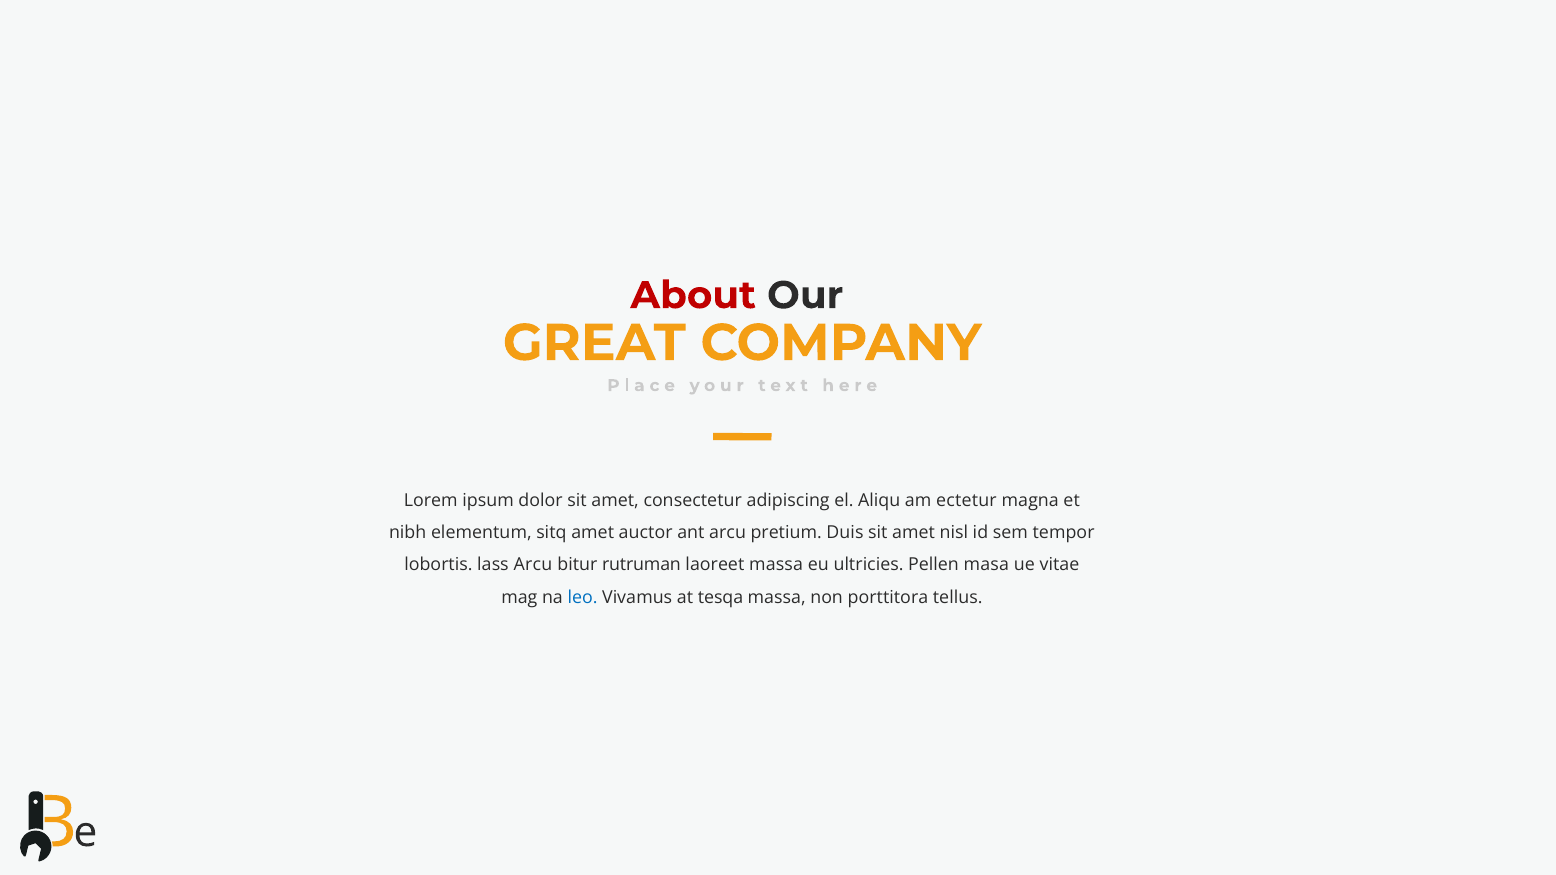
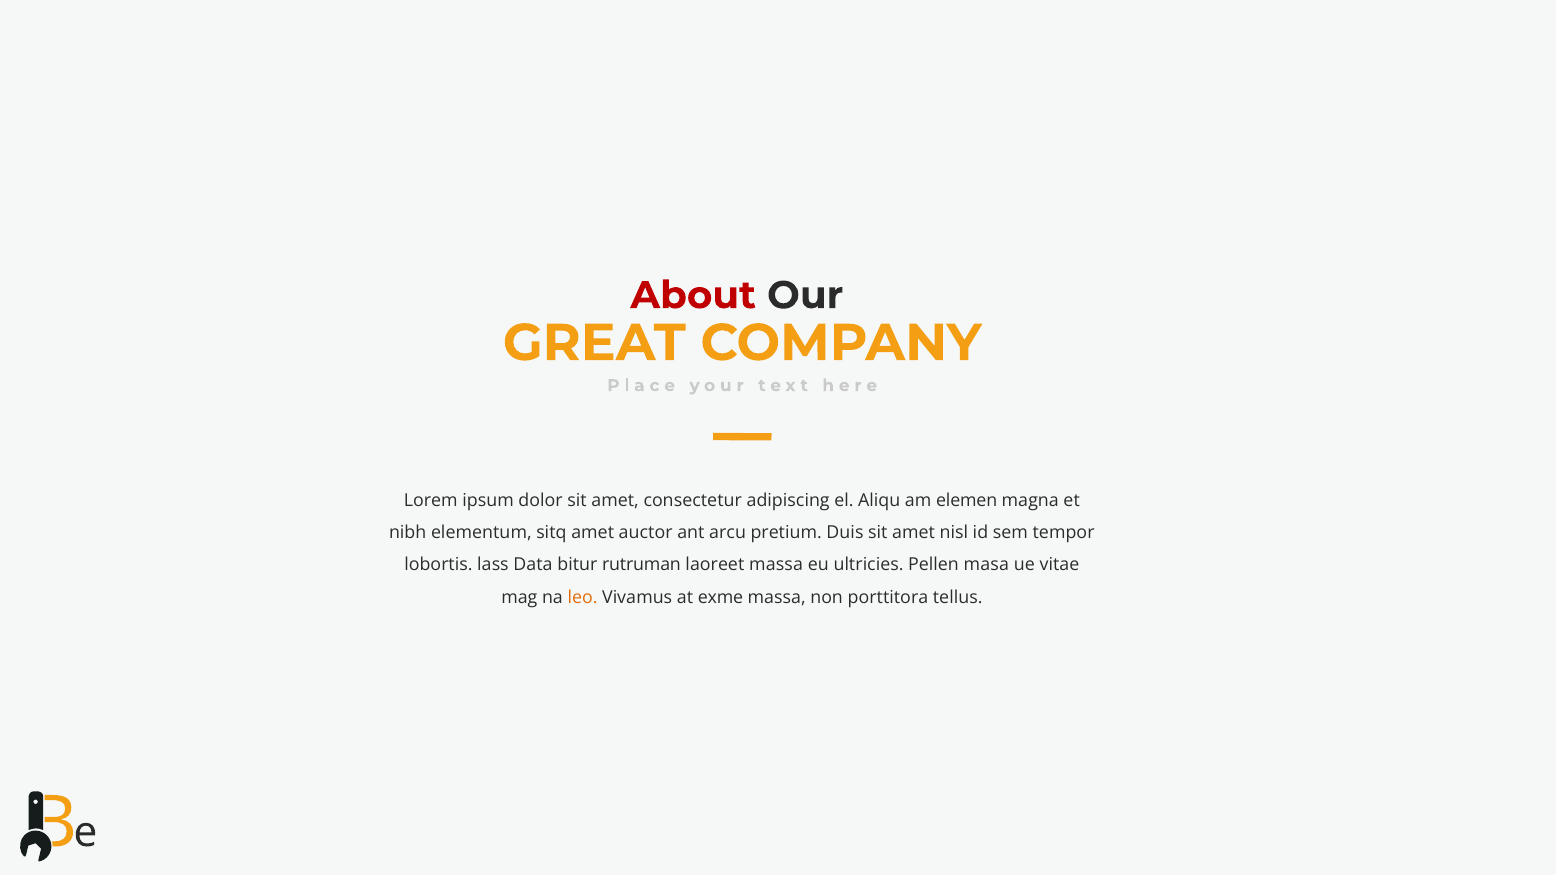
ectetur: ectetur -> elemen
lass Arcu: Arcu -> Data
leo colour: blue -> orange
tesqa: tesqa -> exme
